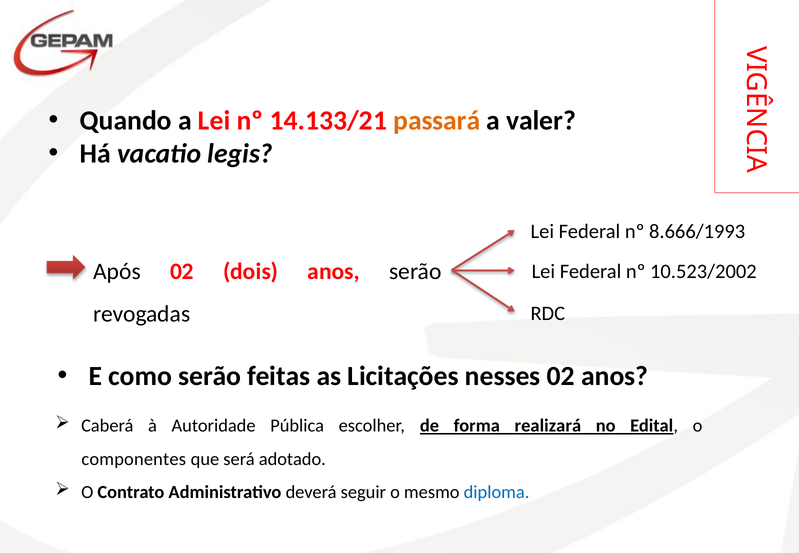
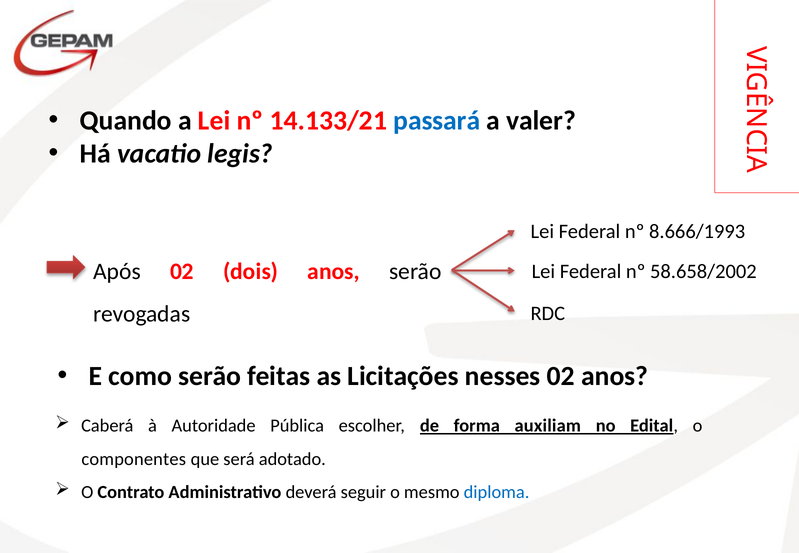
passará colour: orange -> blue
10.523/2002: 10.523/2002 -> 58.658/2002
realizará: realizará -> auxiliam
